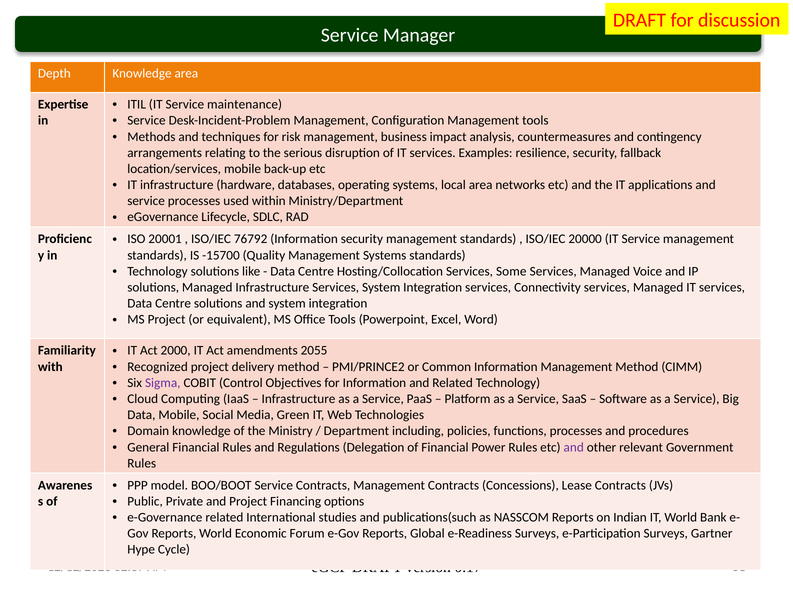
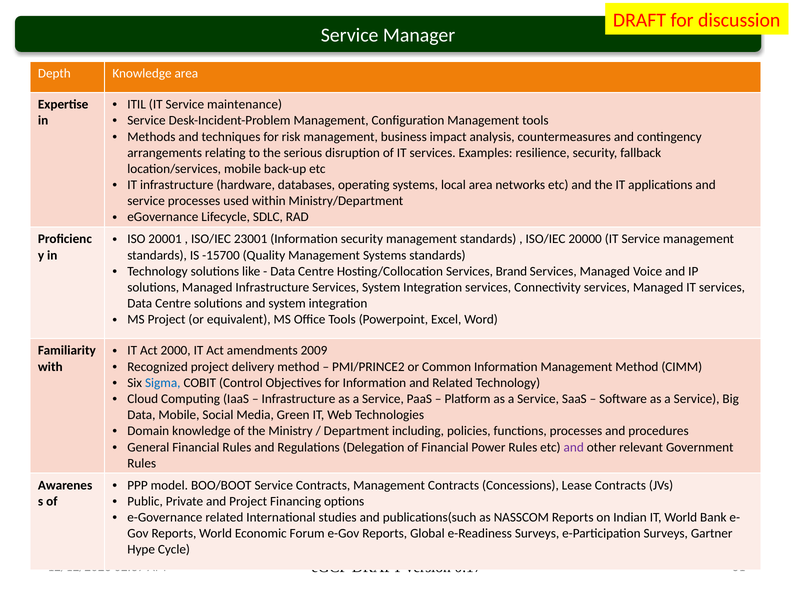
76792: 76792 -> 23001
Some: Some -> Brand
2055: 2055 -> 2009
Sigma colour: purple -> blue
